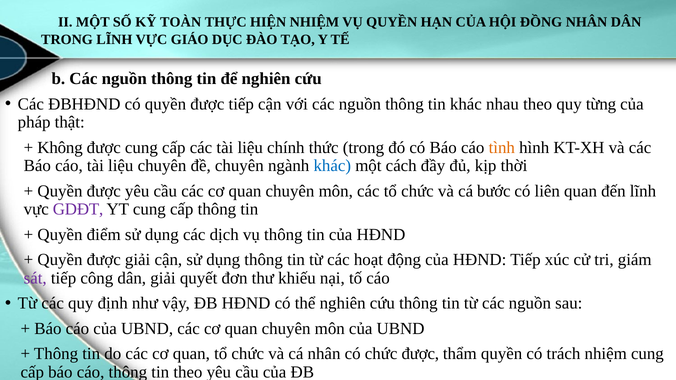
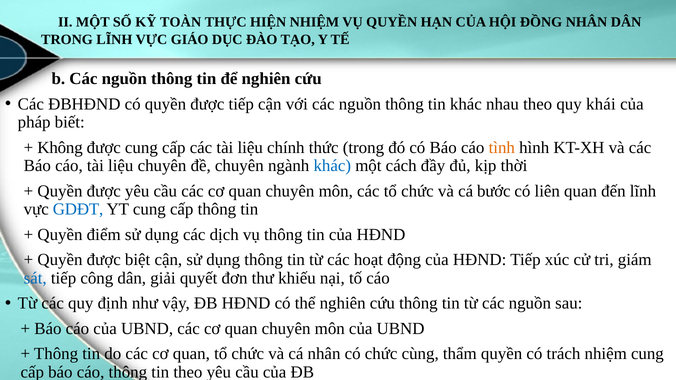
từng: từng -> khái
thật: thật -> biết
GDĐT colour: purple -> blue
được giải: giải -> biệt
sát colour: purple -> blue
chức được: được -> cùng
